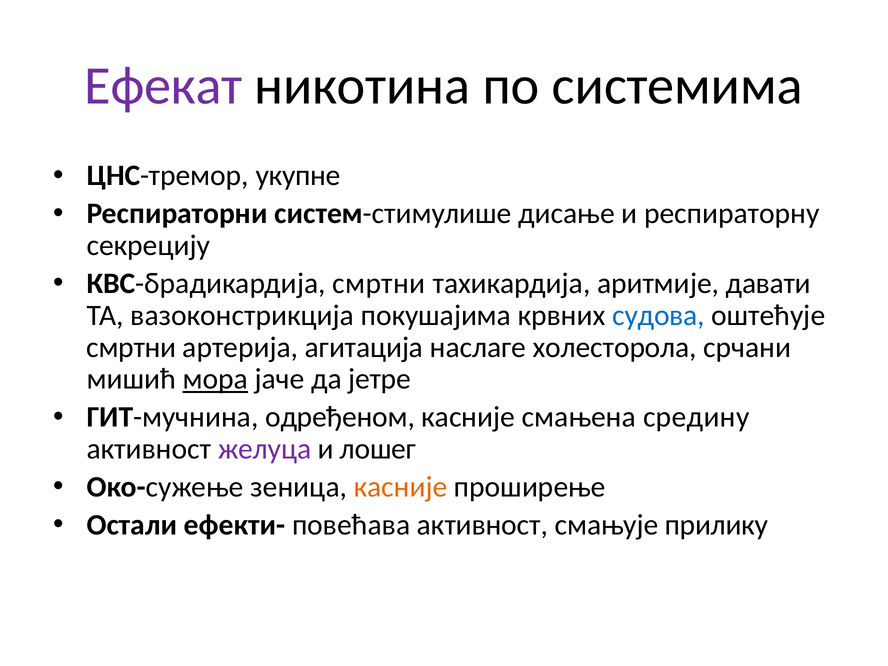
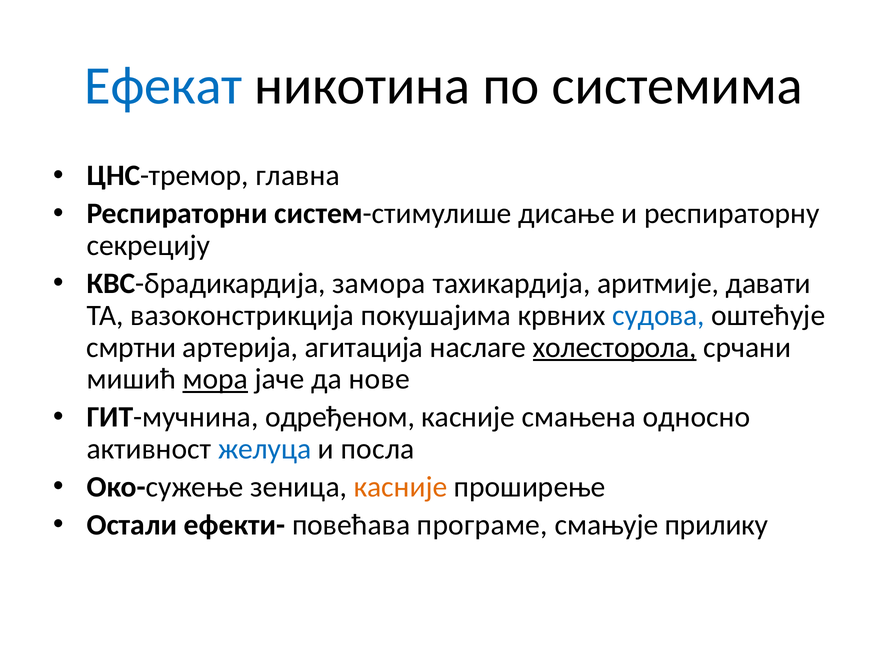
Ефекат colour: purple -> blue
укупне: укупне -> главна
КВС-брадикардија смртни: смртни -> замора
холесторола underline: none -> present
јетре: јетре -> нове
средину: средину -> односно
желуца colour: purple -> blue
лошег: лошег -> посла
повећава активност: активност -> програме
